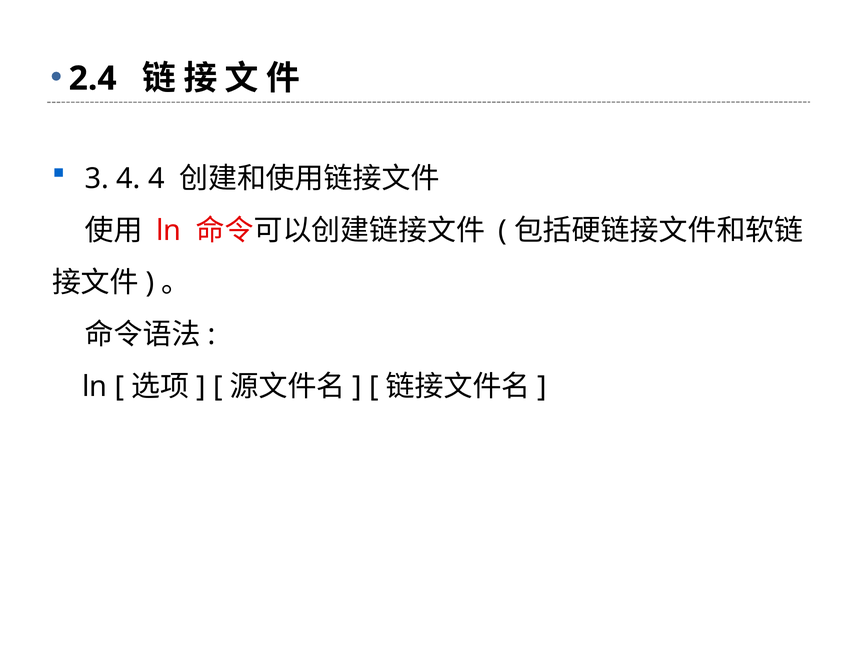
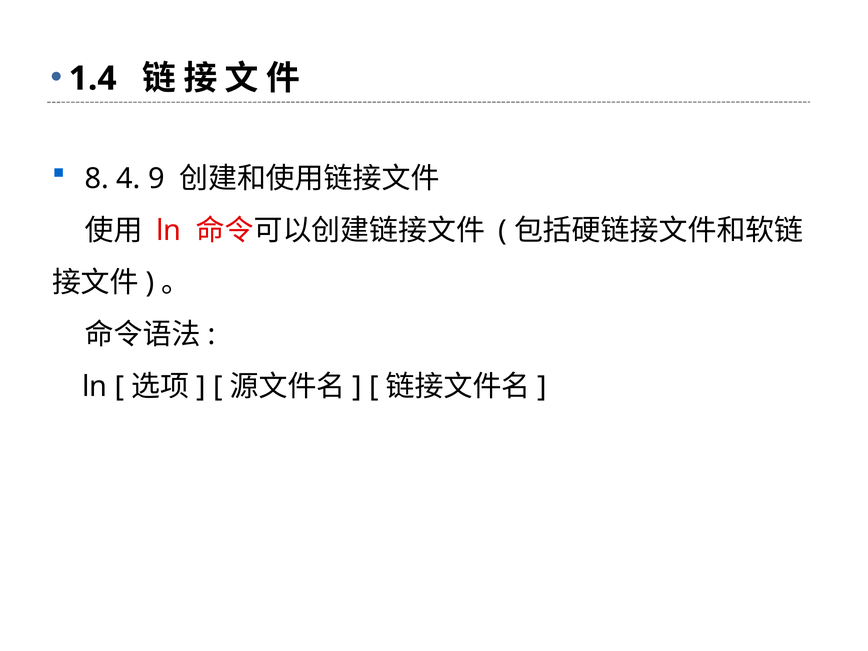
2.4: 2.4 -> 1.4
3: 3 -> 8
4 4: 4 -> 9
